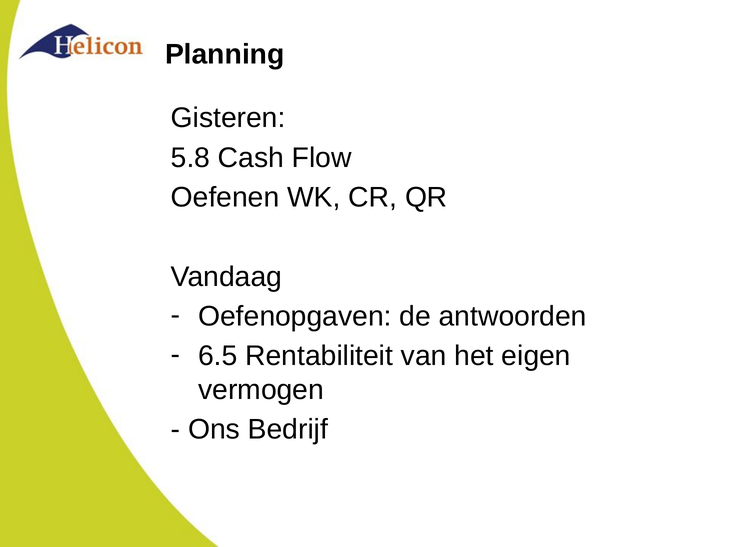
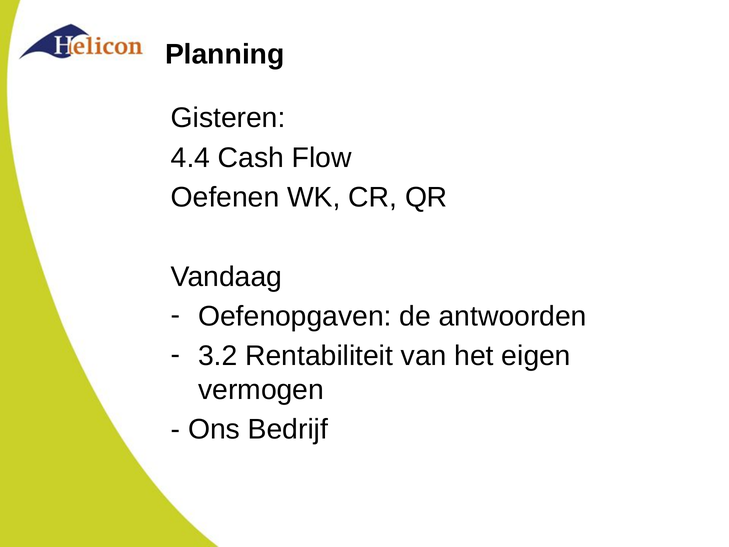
5.8: 5.8 -> 4.4
6.5: 6.5 -> 3.2
